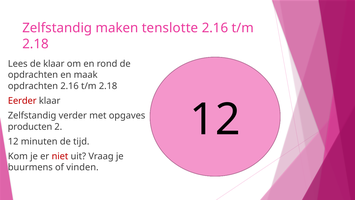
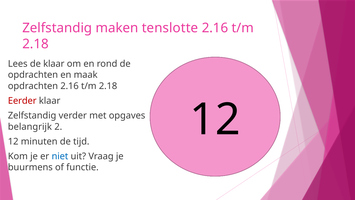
producten: producten -> belangrijk
niet colour: red -> blue
vinden: vinden -> functie
